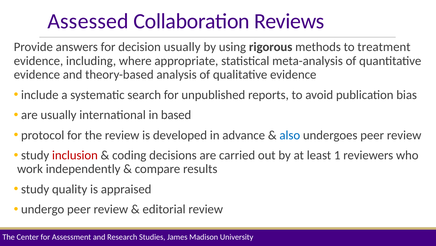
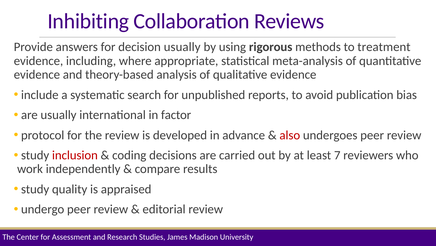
Assessed: Assessed -> Inhibiting
based: based -> factor
also colour: blue -> red
1: 1 -> 7
